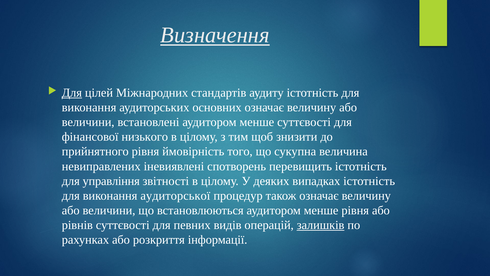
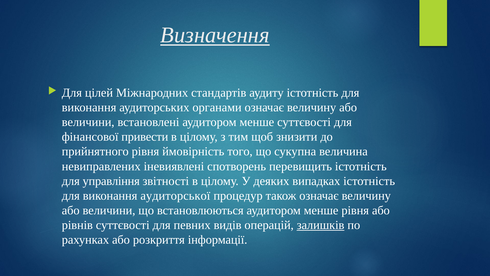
Для at (72, 93) underline: present -> none
основних: основних -> органами
низького: низького -> привести
